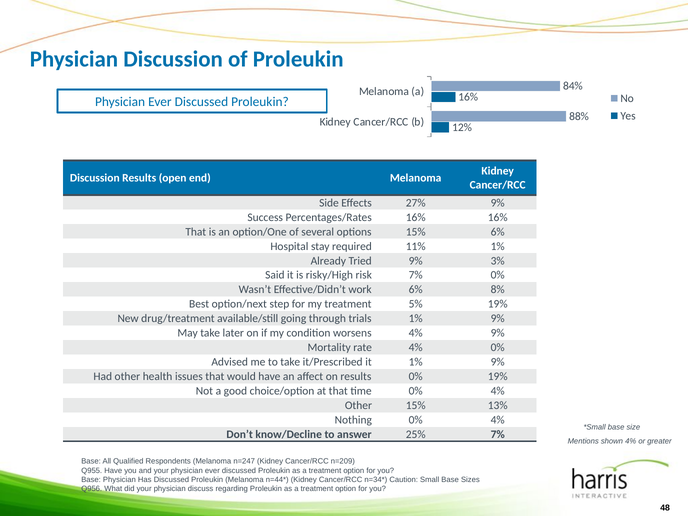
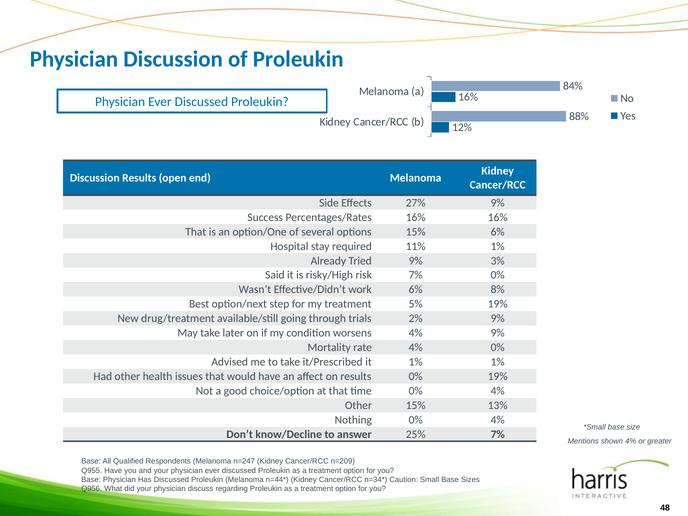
trials 1%: 1% -> 2%
it 1% 9%: 9% -> 1%
